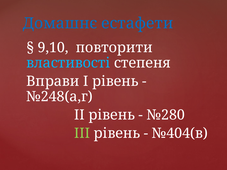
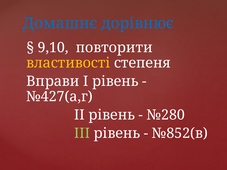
естафети: естафети -> дорівнює
властивості colour: light blue -> yellow
№248(а,г: №248(а,г -> №427(а,г
№404(в: №404(в -> №852(в
